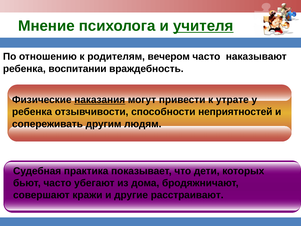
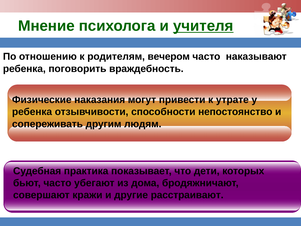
воспитании: воспитании -> поговорить
наказания underline: present -> none
неприятностей: неприятностей -> непостоянство
